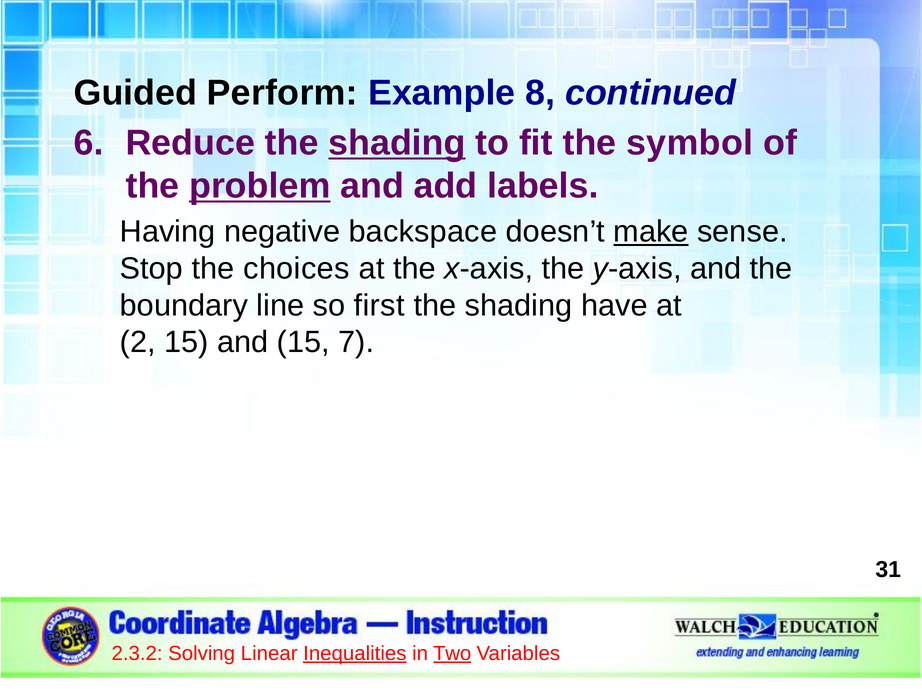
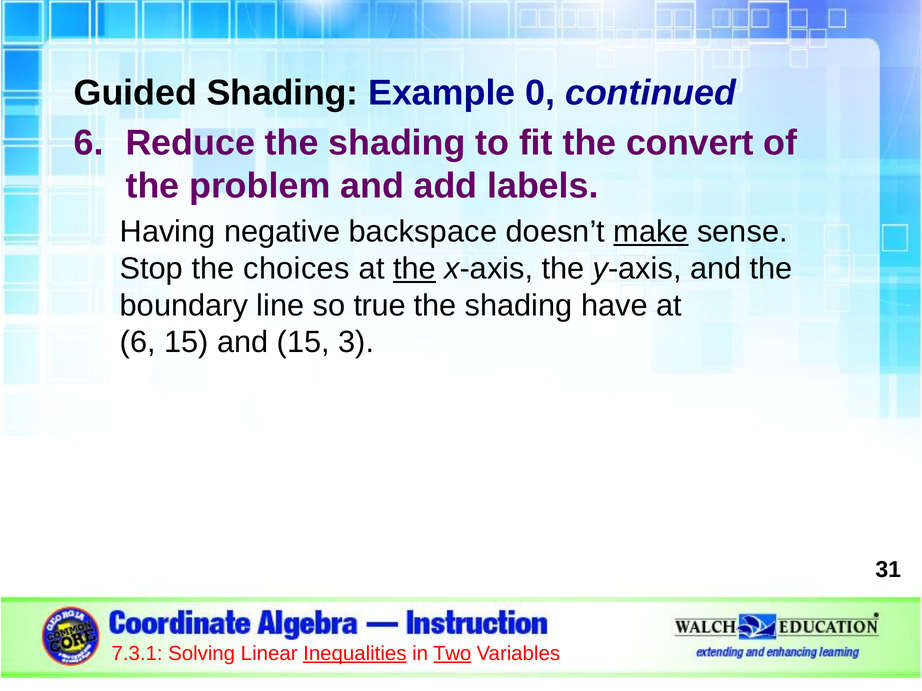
Guided Perform: Perform -> Shading
8: 8 -> 0
shading at (397, 143) underline: present -> none
symbol: symbol -> convert
problem underline: present -> none
the at (414, 269) underline: none -> present
first: first -> true
2 at (138, 343): 2 -> 6
7: 7 -> 3
2.3.2: 2.3.2 -> 7.3.1
